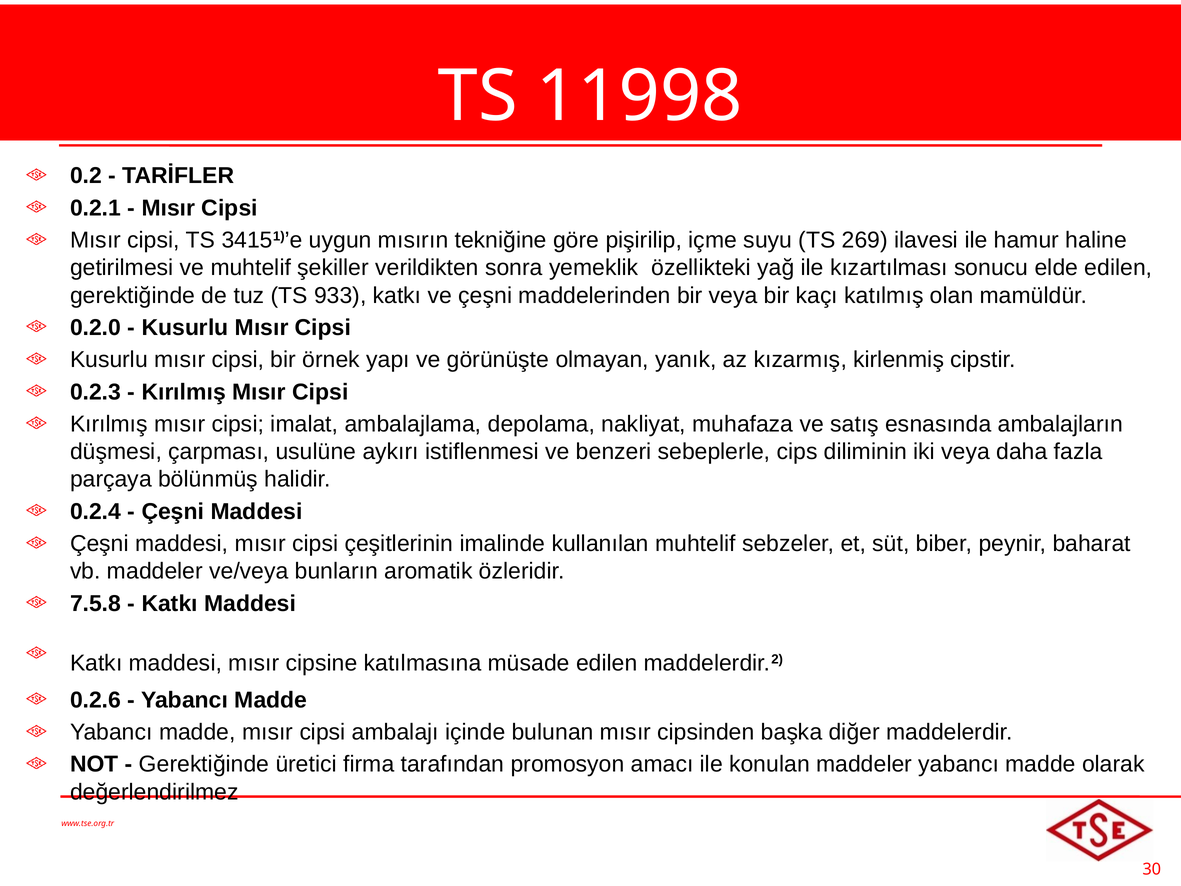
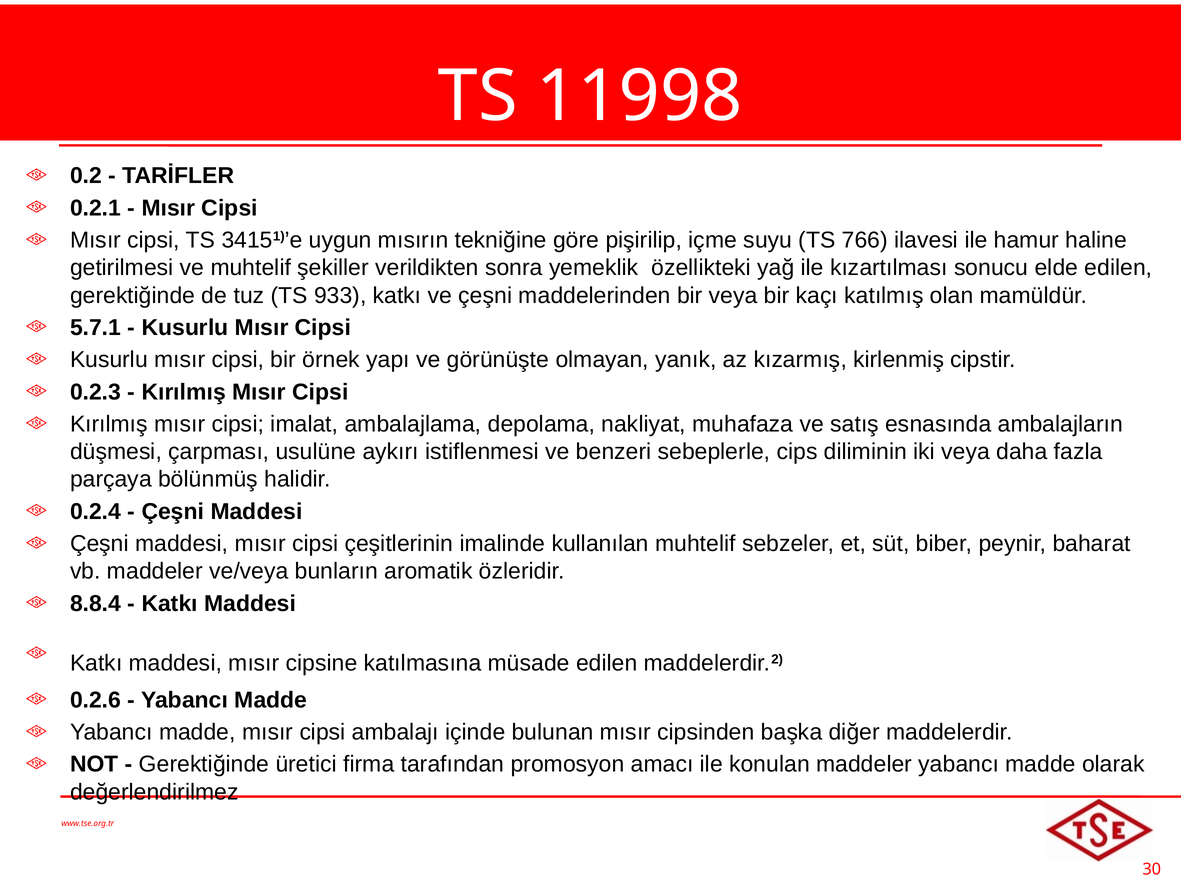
269: 269 -> 766
0.2.0: 0.2.0 -> 5.7.1
7.5.8: 7.5.8 -> 8.8.4
